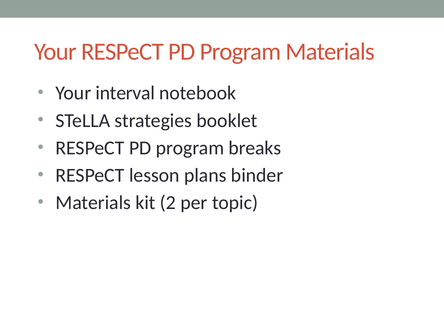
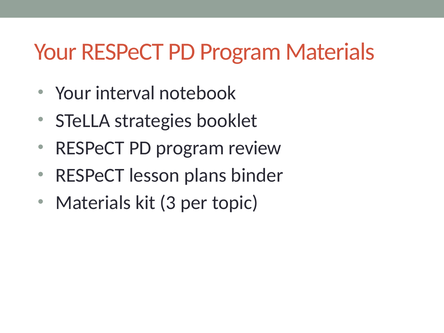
breaks: breaks -> review
2: 2 -> 3
